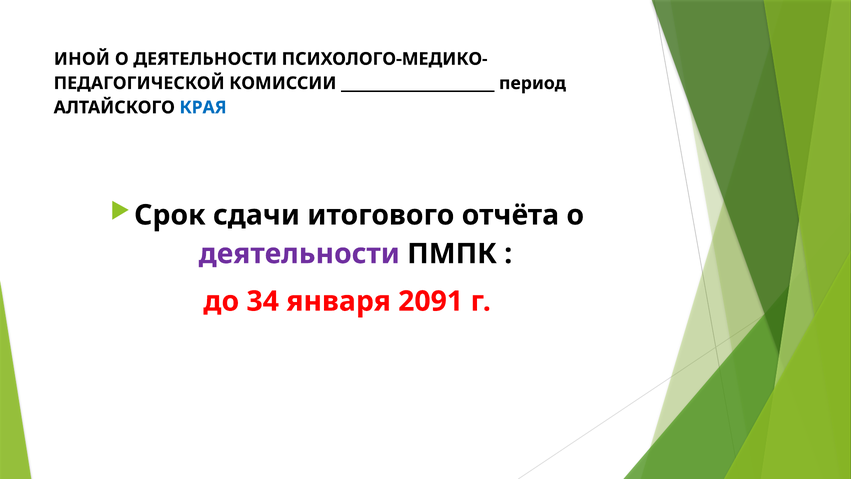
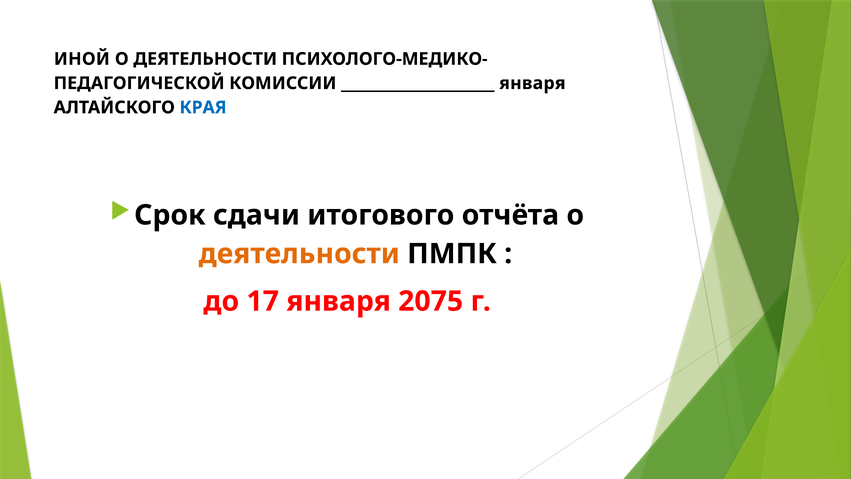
период at (532, 83): период -> января
деятельности at (299, 254) colour: purple -> orange
34: 34 -> 17
2091: 2091 -> 2075
